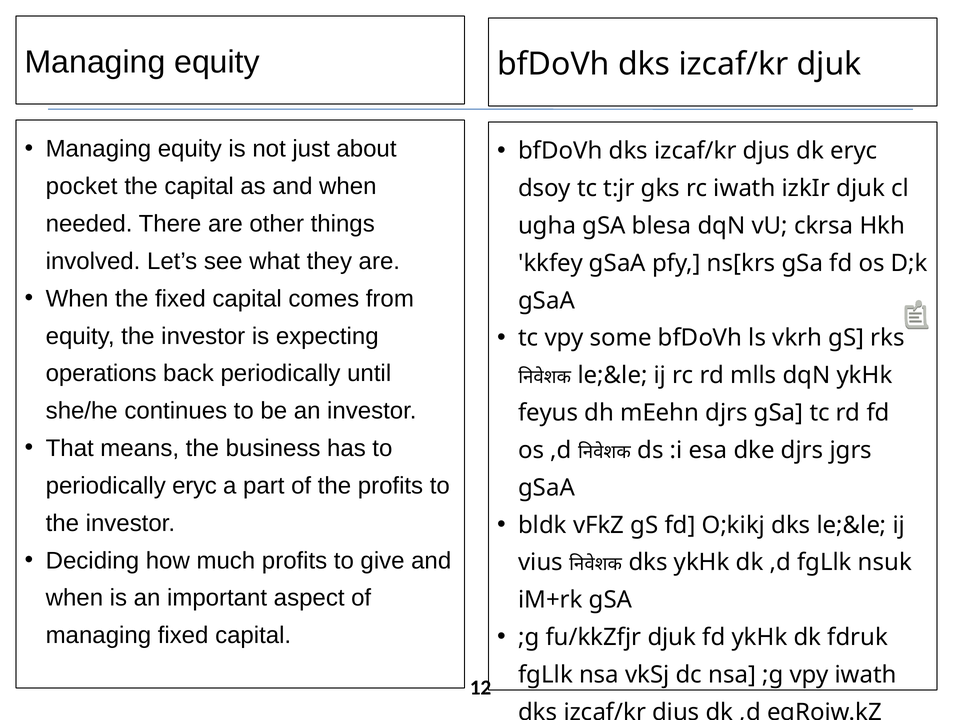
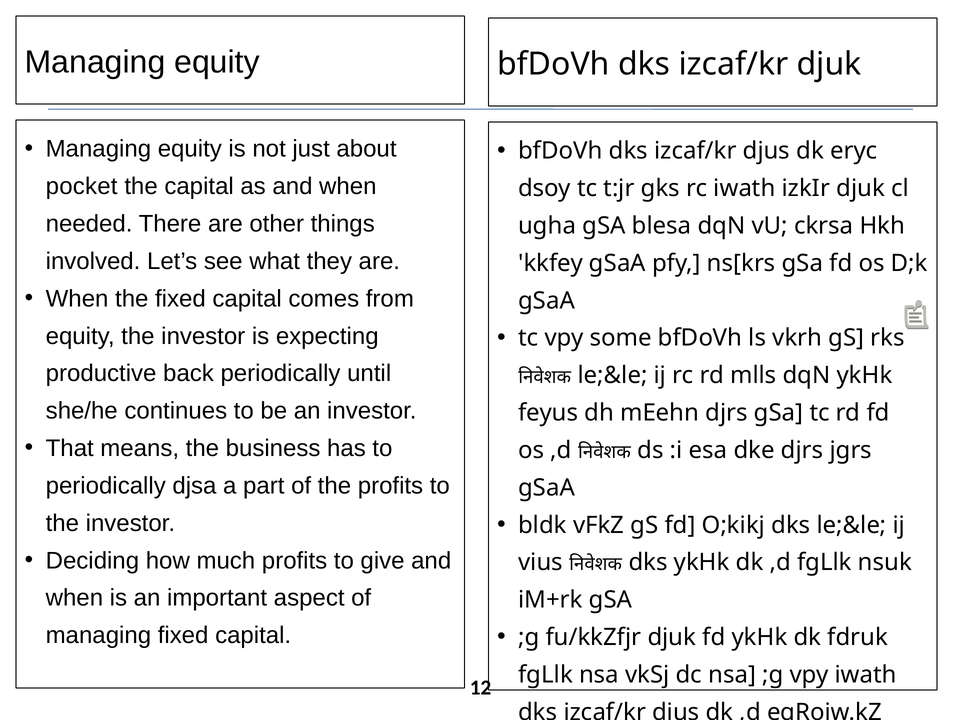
operations: operations -> productive
periodically eryc: eryc -> djsa
